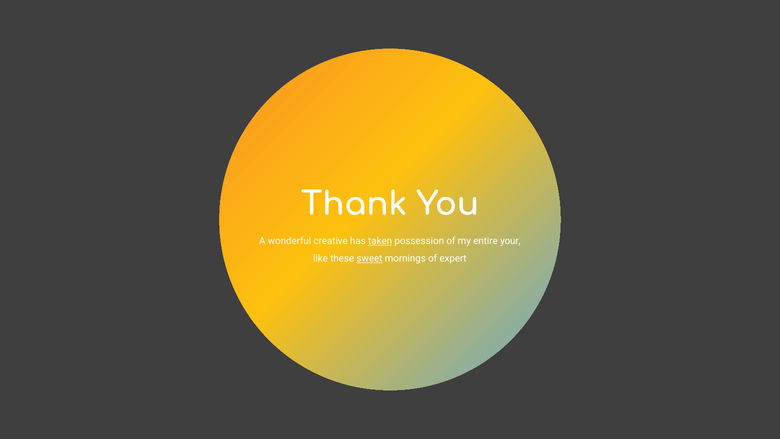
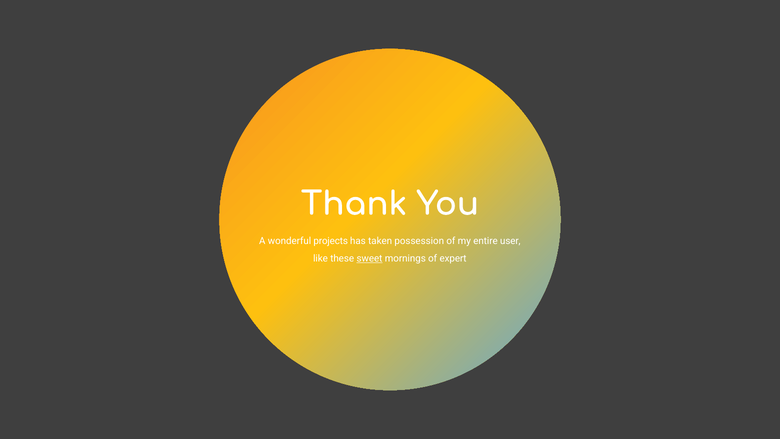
creative: creative -> projects
taken underline: present -> none
your: your -> user
